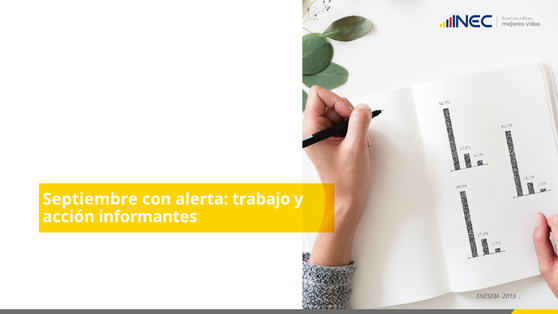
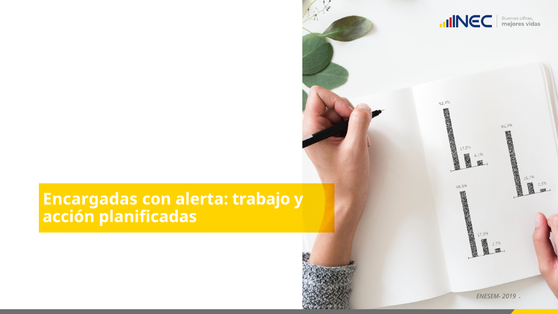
Septiembre: Septiembre -> Encargadas
informantes: informantes -> planificadas
